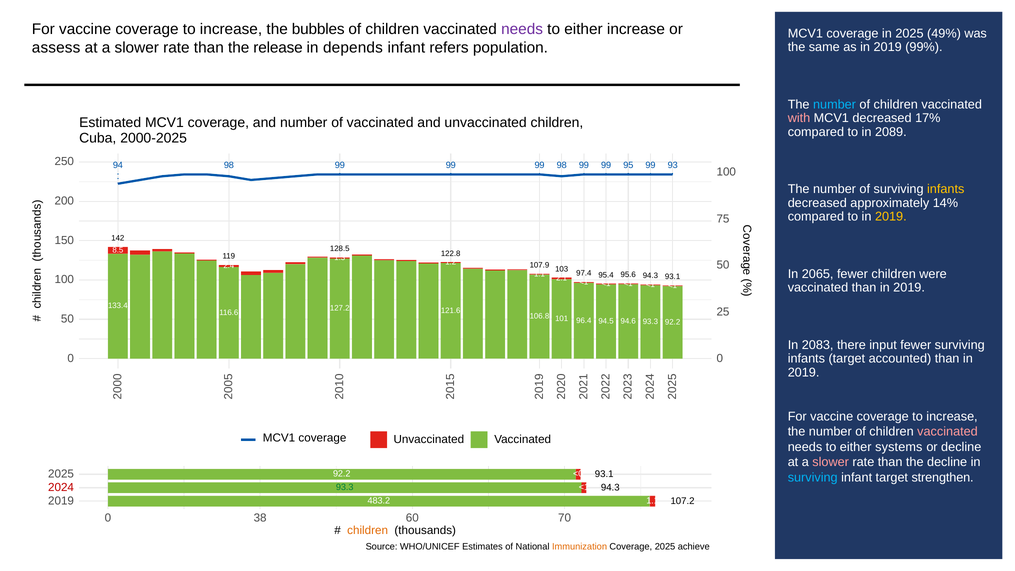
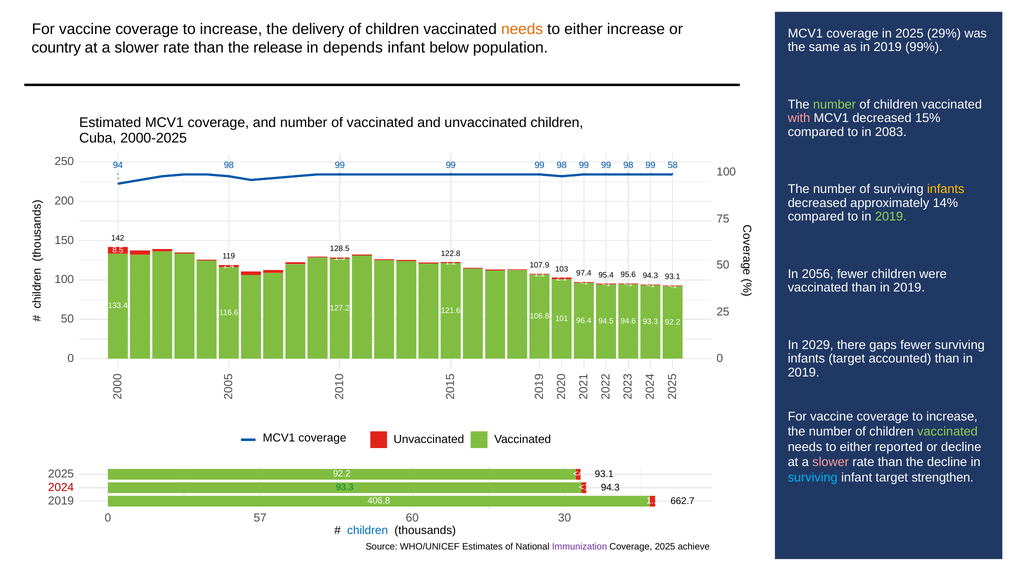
bubbles: bubbles -> delivery
needs at (522, 29) colour: purple -> orange
49%: 49% -> 29%
assess: assess -> country
refers: refers -> below
number at (835, 104) colour: light blue -> light green
17%: 17% -> 15%
2089: 2089 -> 2083
98 99 99 95: 95 -> 98
93: 93 -> 58
2019 at (891, 217) colour: yellow -> light green
2065: 2065 -> 2056
2083: 2083 -> 2029
input: input -> gaps
vaccinated at (947, 432) colour: pink -> light green
systems: systems -> reported
<0: <0 -> <4
107.2: 107.2 -> 662.7
483.2: 483.2 -> 406.8
38: 38 -> 57
70: 70 -> 30
children at (368, 531) colour: orange -> blue
Immunization colour: orange -> purple
